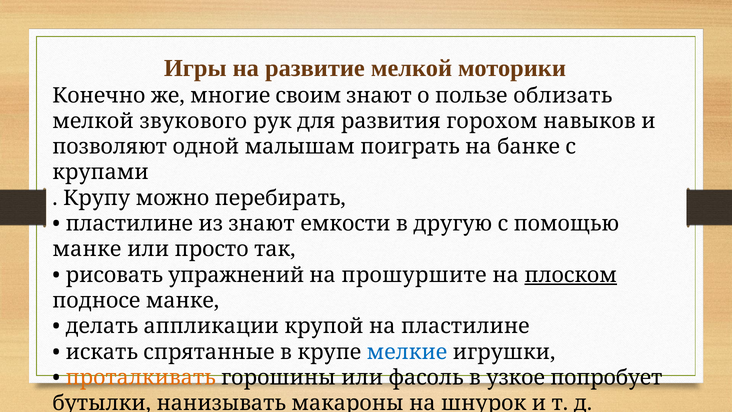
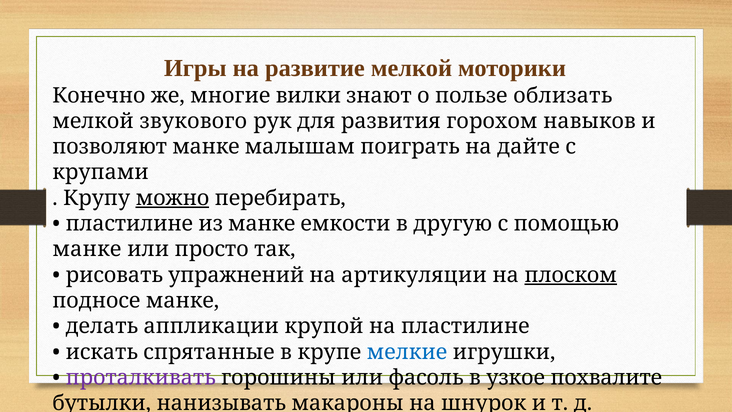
своим: своим -> вилки
позволяют одной: одной -> манке
банке: банке -> дайте
можно underline: none -> present
из знают: знают -> манке
прошуршите: прошуршите -> артикуляции
проталкивать colour: orange -> purple
попробует: попробует -> похвалите
